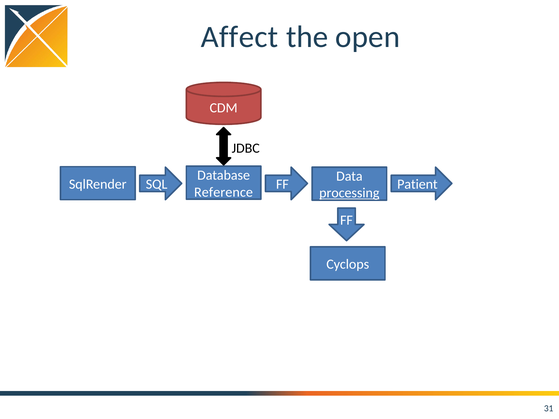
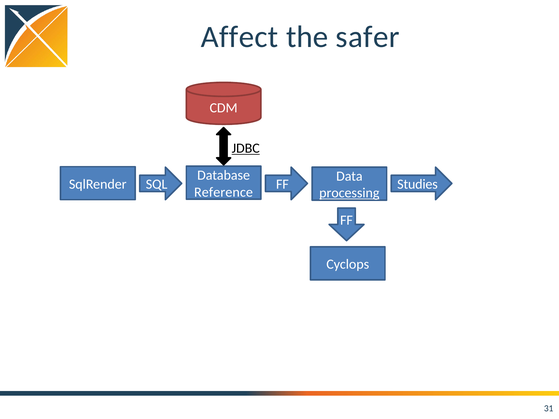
open: open -> safer
JDBC underline: none -> present
Patient: Patient -> Studies
